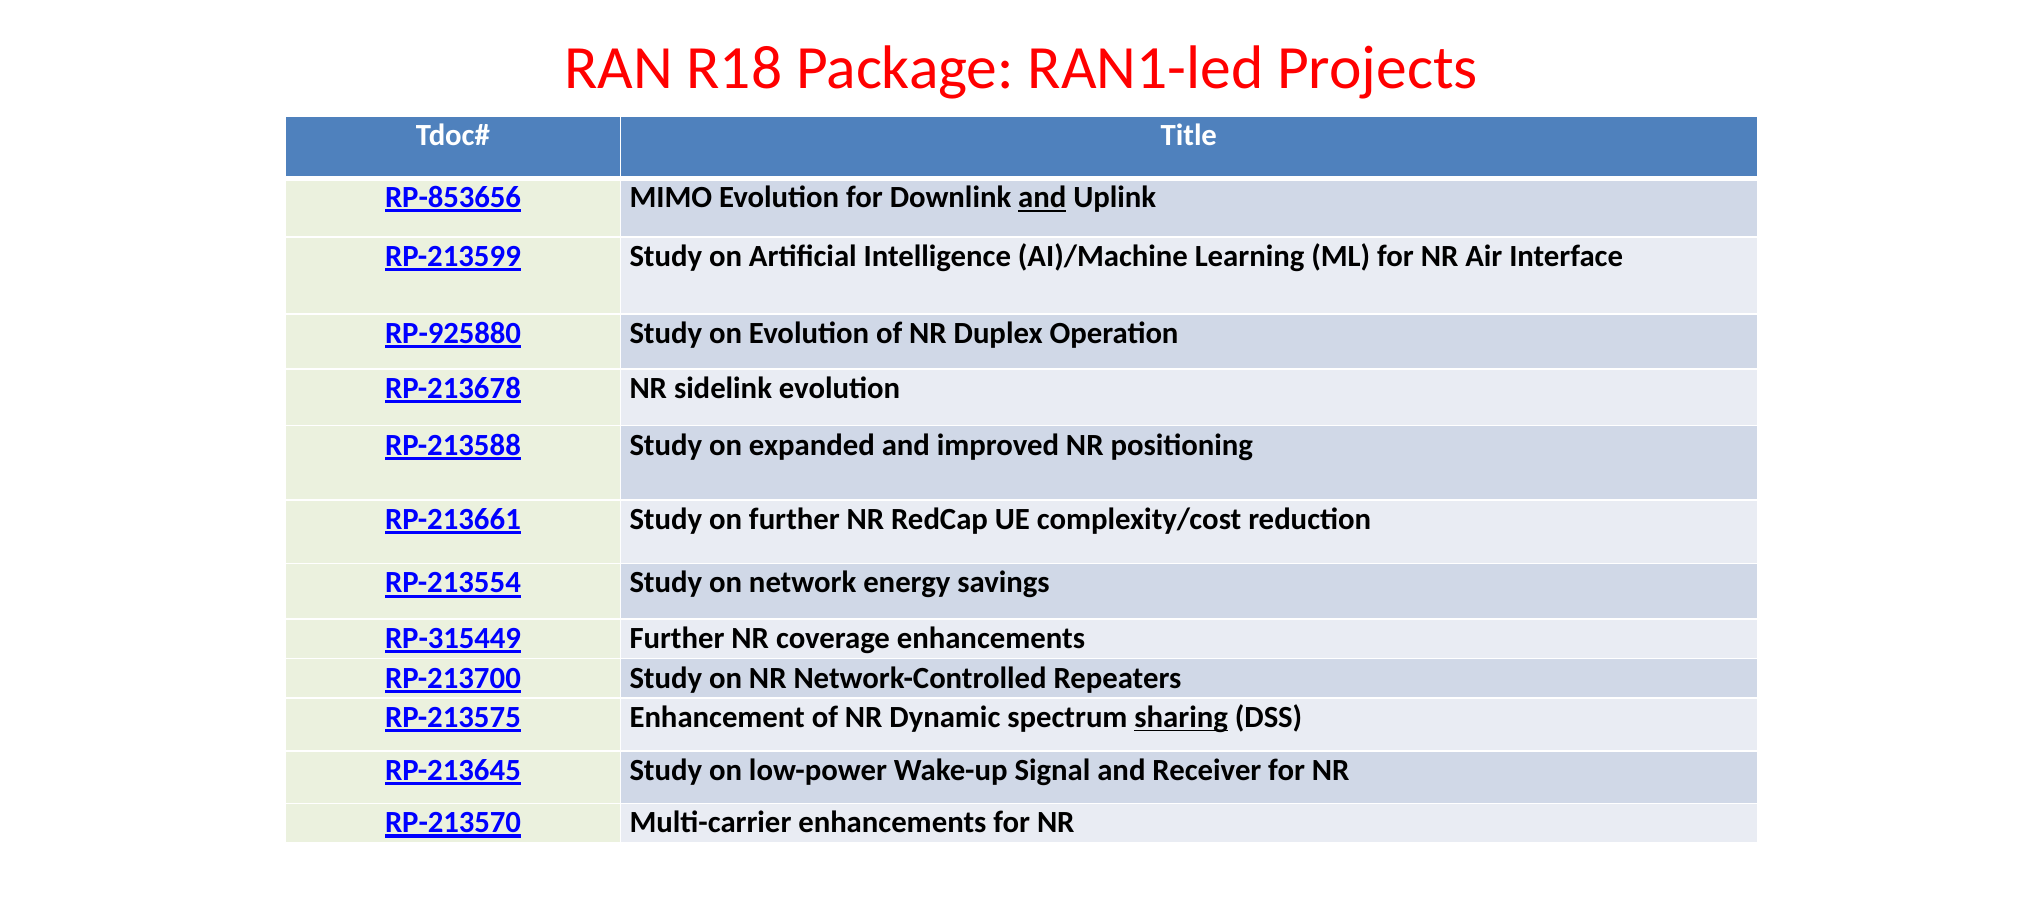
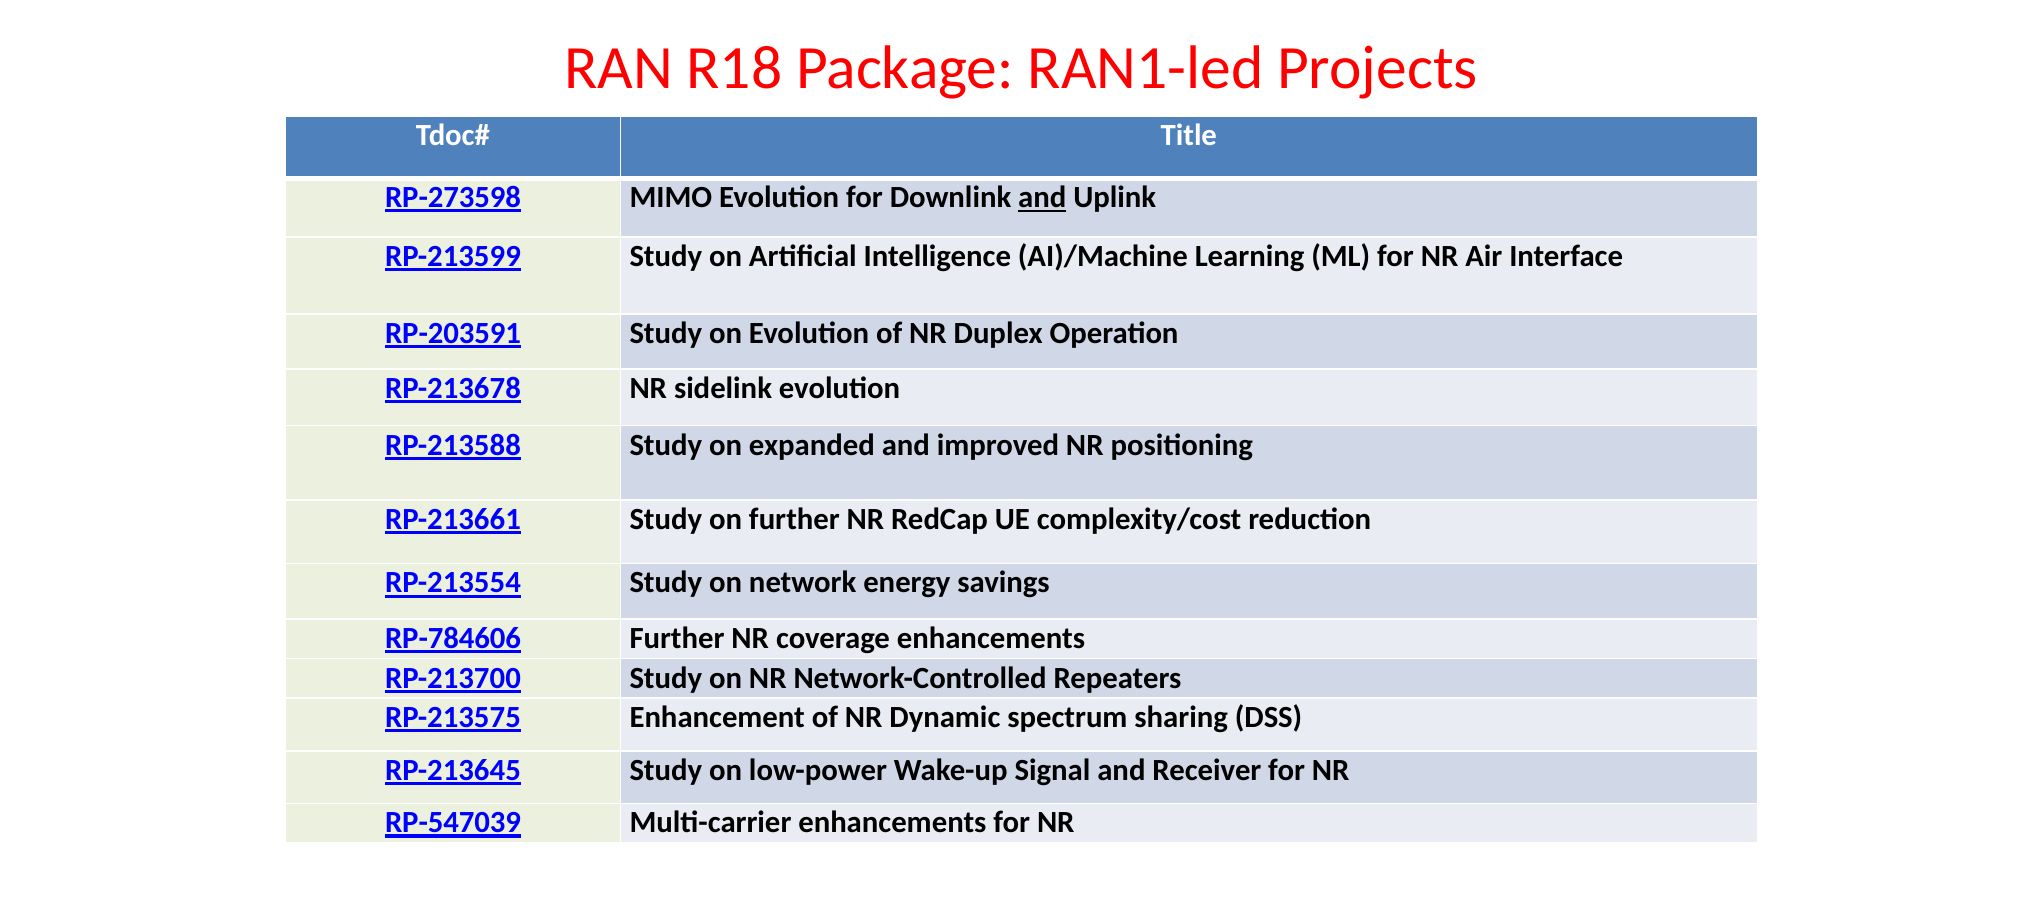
RP-853656: RP-853656 -> RP-273598
RP-925880: RP-925880 -> RP-203591
RP-315449: RP-315449 -> RP-784606
sharing underline: present -> none
RP-213570: RP-213570 -> RP-547039
